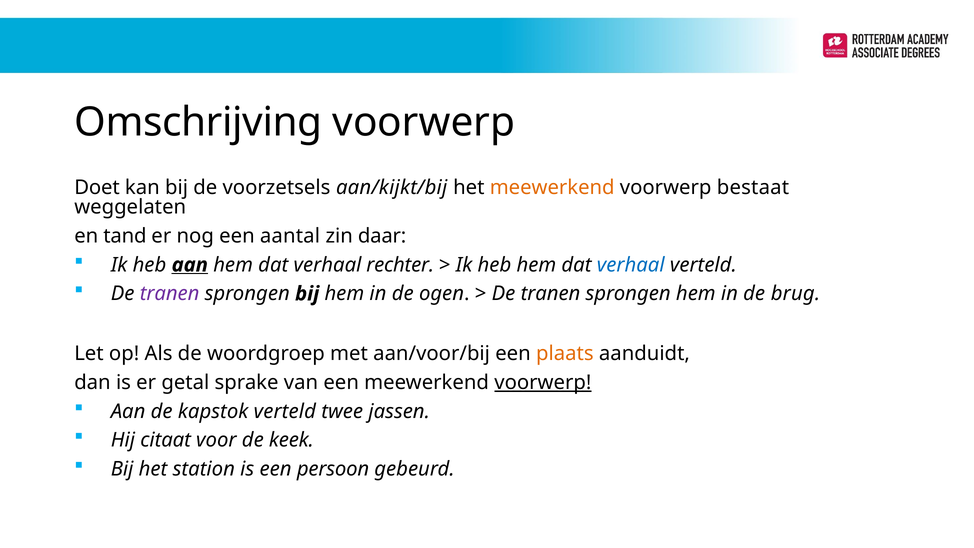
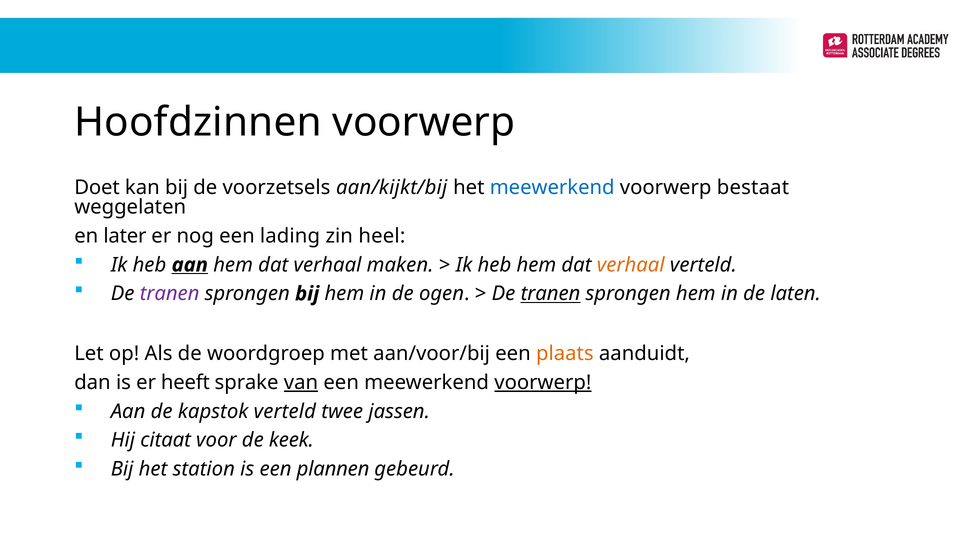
Omschrijving: Omschrijving -> Hoofdzinnen
meewerkend at (552, 187) colour: orange -> blue
tand: tand -> later
aantal: aantal -> lading
daar: daar -> heel
rechter: rechter -> maken
verhaal at (631, 265) colour: blue -> orange
tranen at (550, 294) underline: none -> present
brug: brug -> laten
getal: getal -> heeft
van underline: none -> present
persoon: persoon -> plannen
